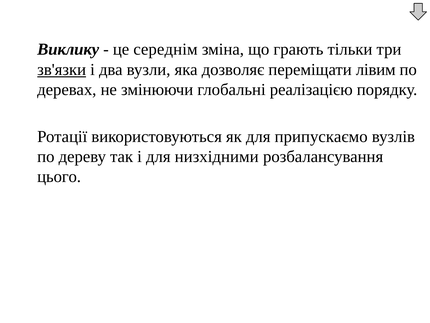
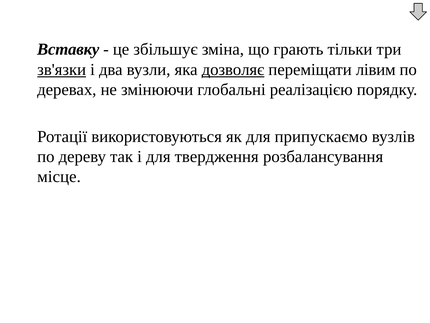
Виклику: Виклику -> Вставку
середнім: середнім -> збільшує
дозволяє underline: none -> present
низхідними: низхідними -> твердження
цього: цього -> місце
